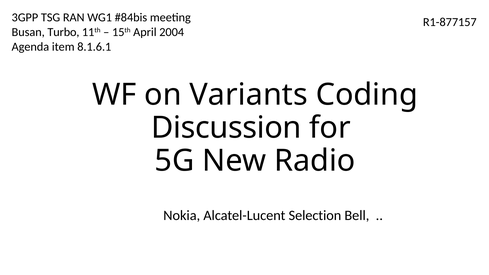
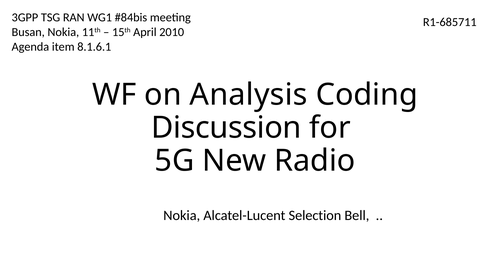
R1-877157: R1-877157 -> R1-685711
Busan Turbo: Turbo -> Nokia
2004: 2004 -> 2010
Variants: Variants -> Analysis
